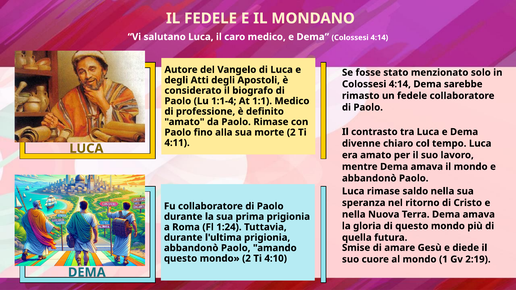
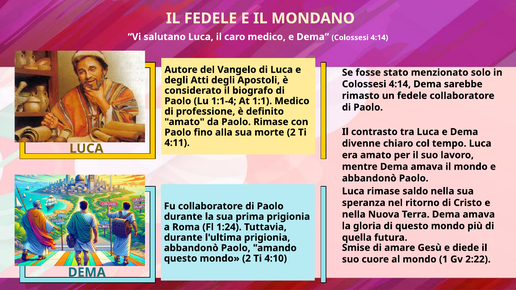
2:19: 2:19 -> 2:22
